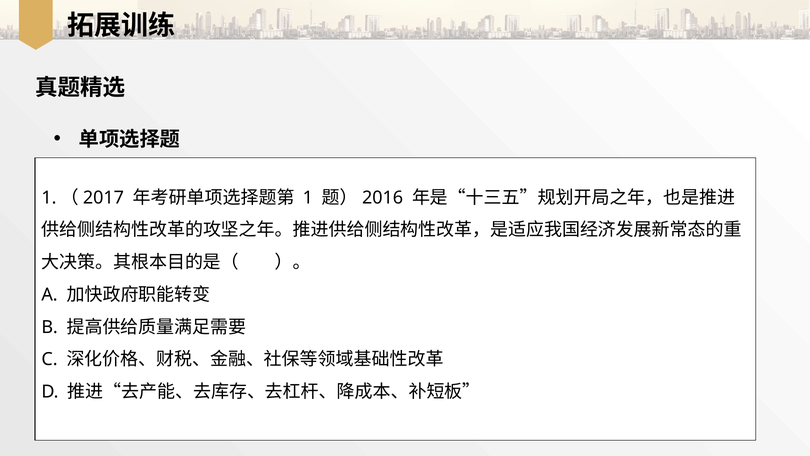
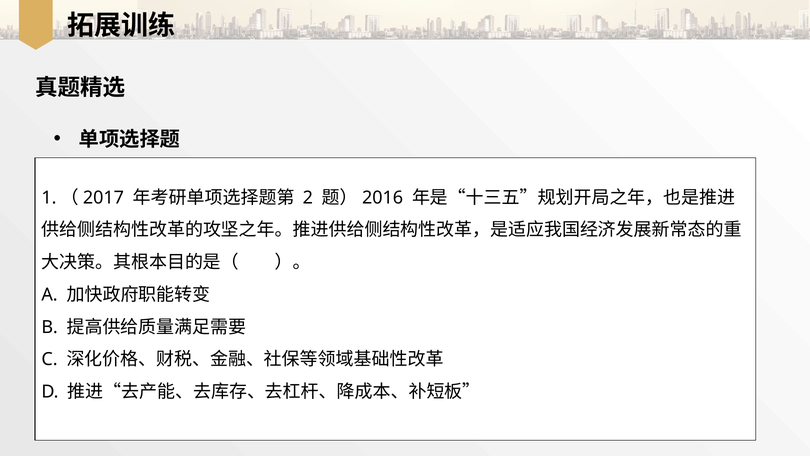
1: 1 -> 2
